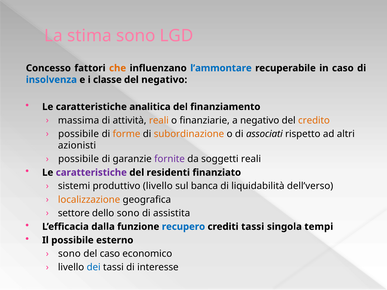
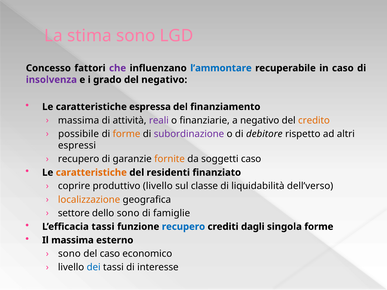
che colour: orange -> purple
insolvenza colour: blue -> purple
classe: classe -> grado
analitica: analitica -> espressa
reali at (159, 120) colour: orange -> purple
subordinazione colour: orange -> purple
associati: associati -> debitore
azionisti: azionisti -> espressi
possibile at (79, 159): possibile -> recupero
fornite colour: purple -> orange
soggetti reali: reali -> caso
caratteristiche at (91, 173) colour: purple -> orange
sistemi: sistemi -> coprire
banca: banca -> classe
assistita: assistita -> famiglie
L’efficacia dalla: dalla -> tassi
crediti tassi: tassi -> dagli
singola tempi: tempi -> forme
Il possibile: possibile -> massima
